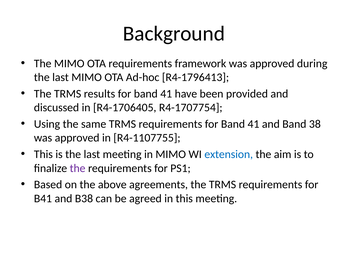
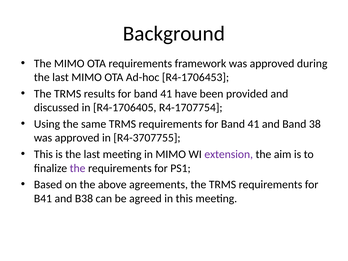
R4-1796413: R4-1796413 -> R4-1706453
R4-1107755: R4-1107755 -> R4-3707755
extension colour: blue -> purple
